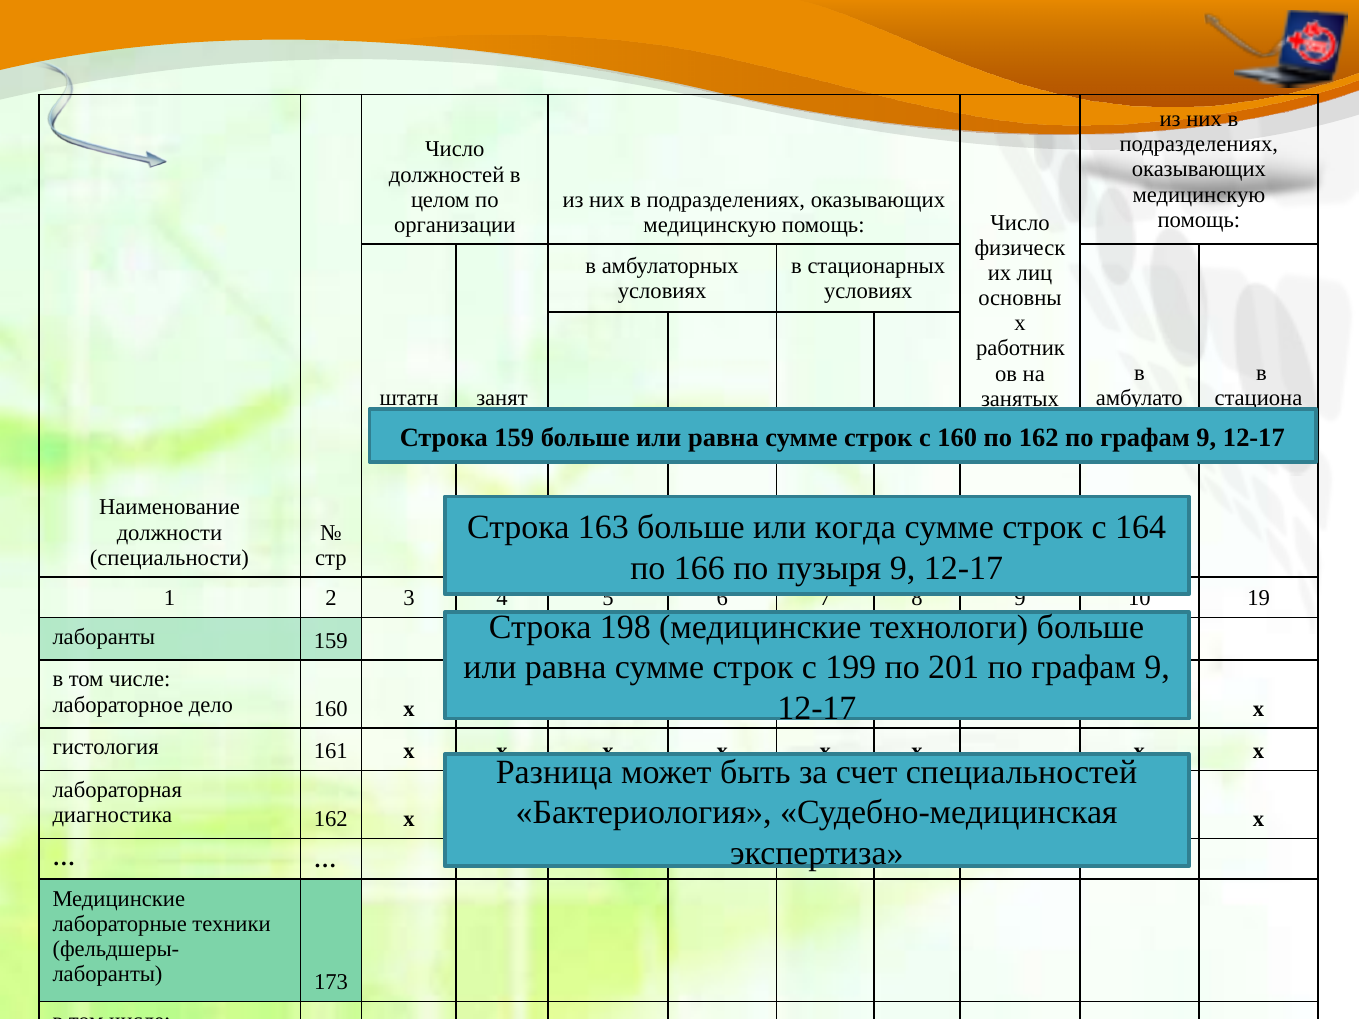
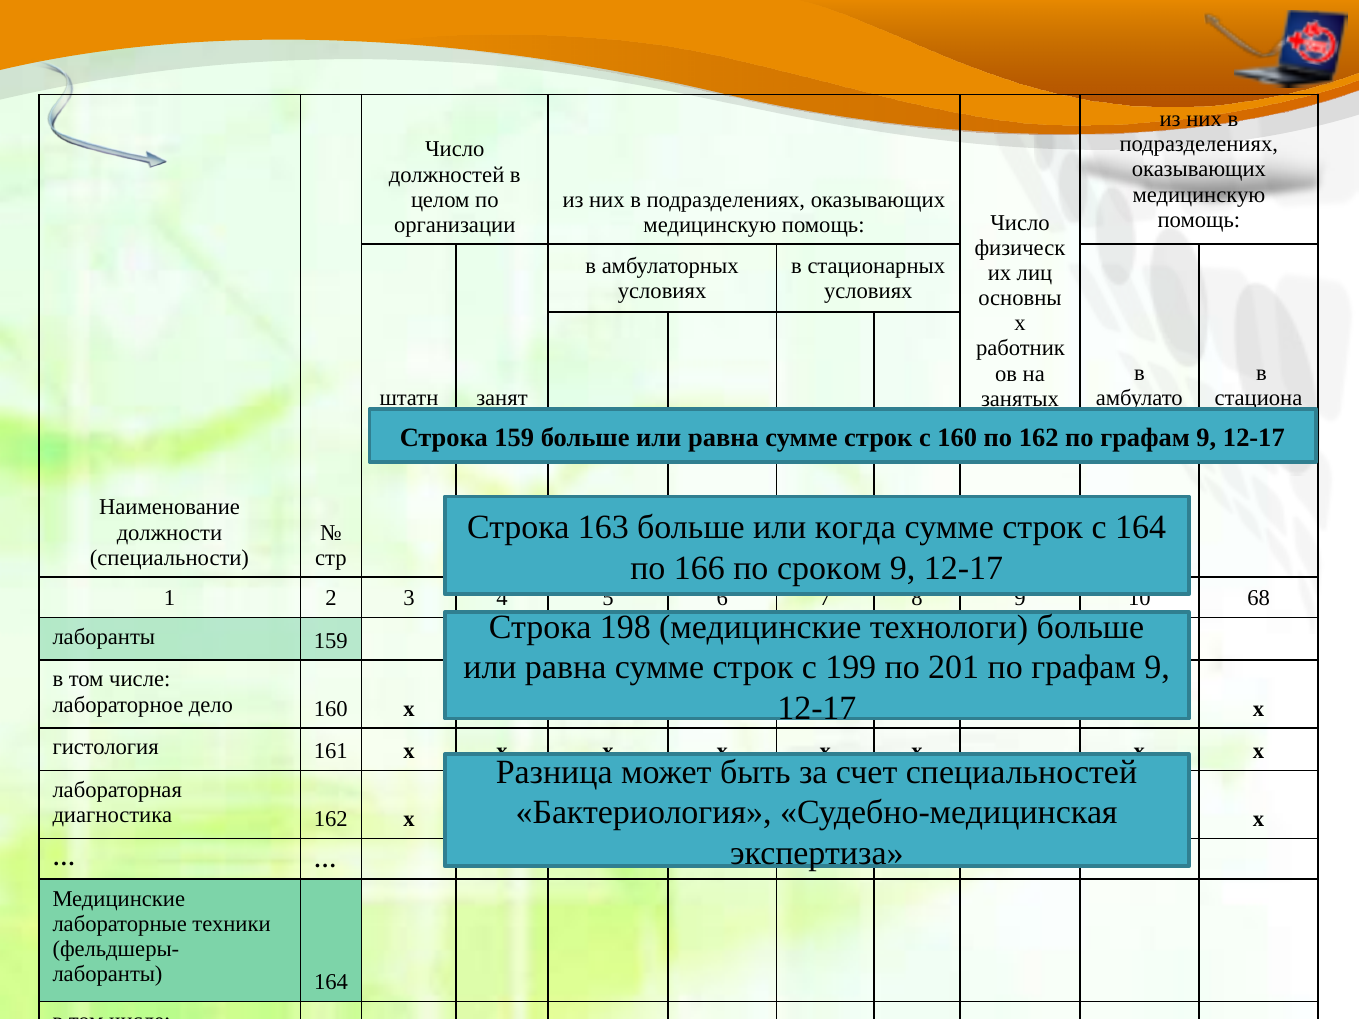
пузыря: пузыря -> сроком
19: 19 -> 68
лаборанты 173: 173 -> 164
